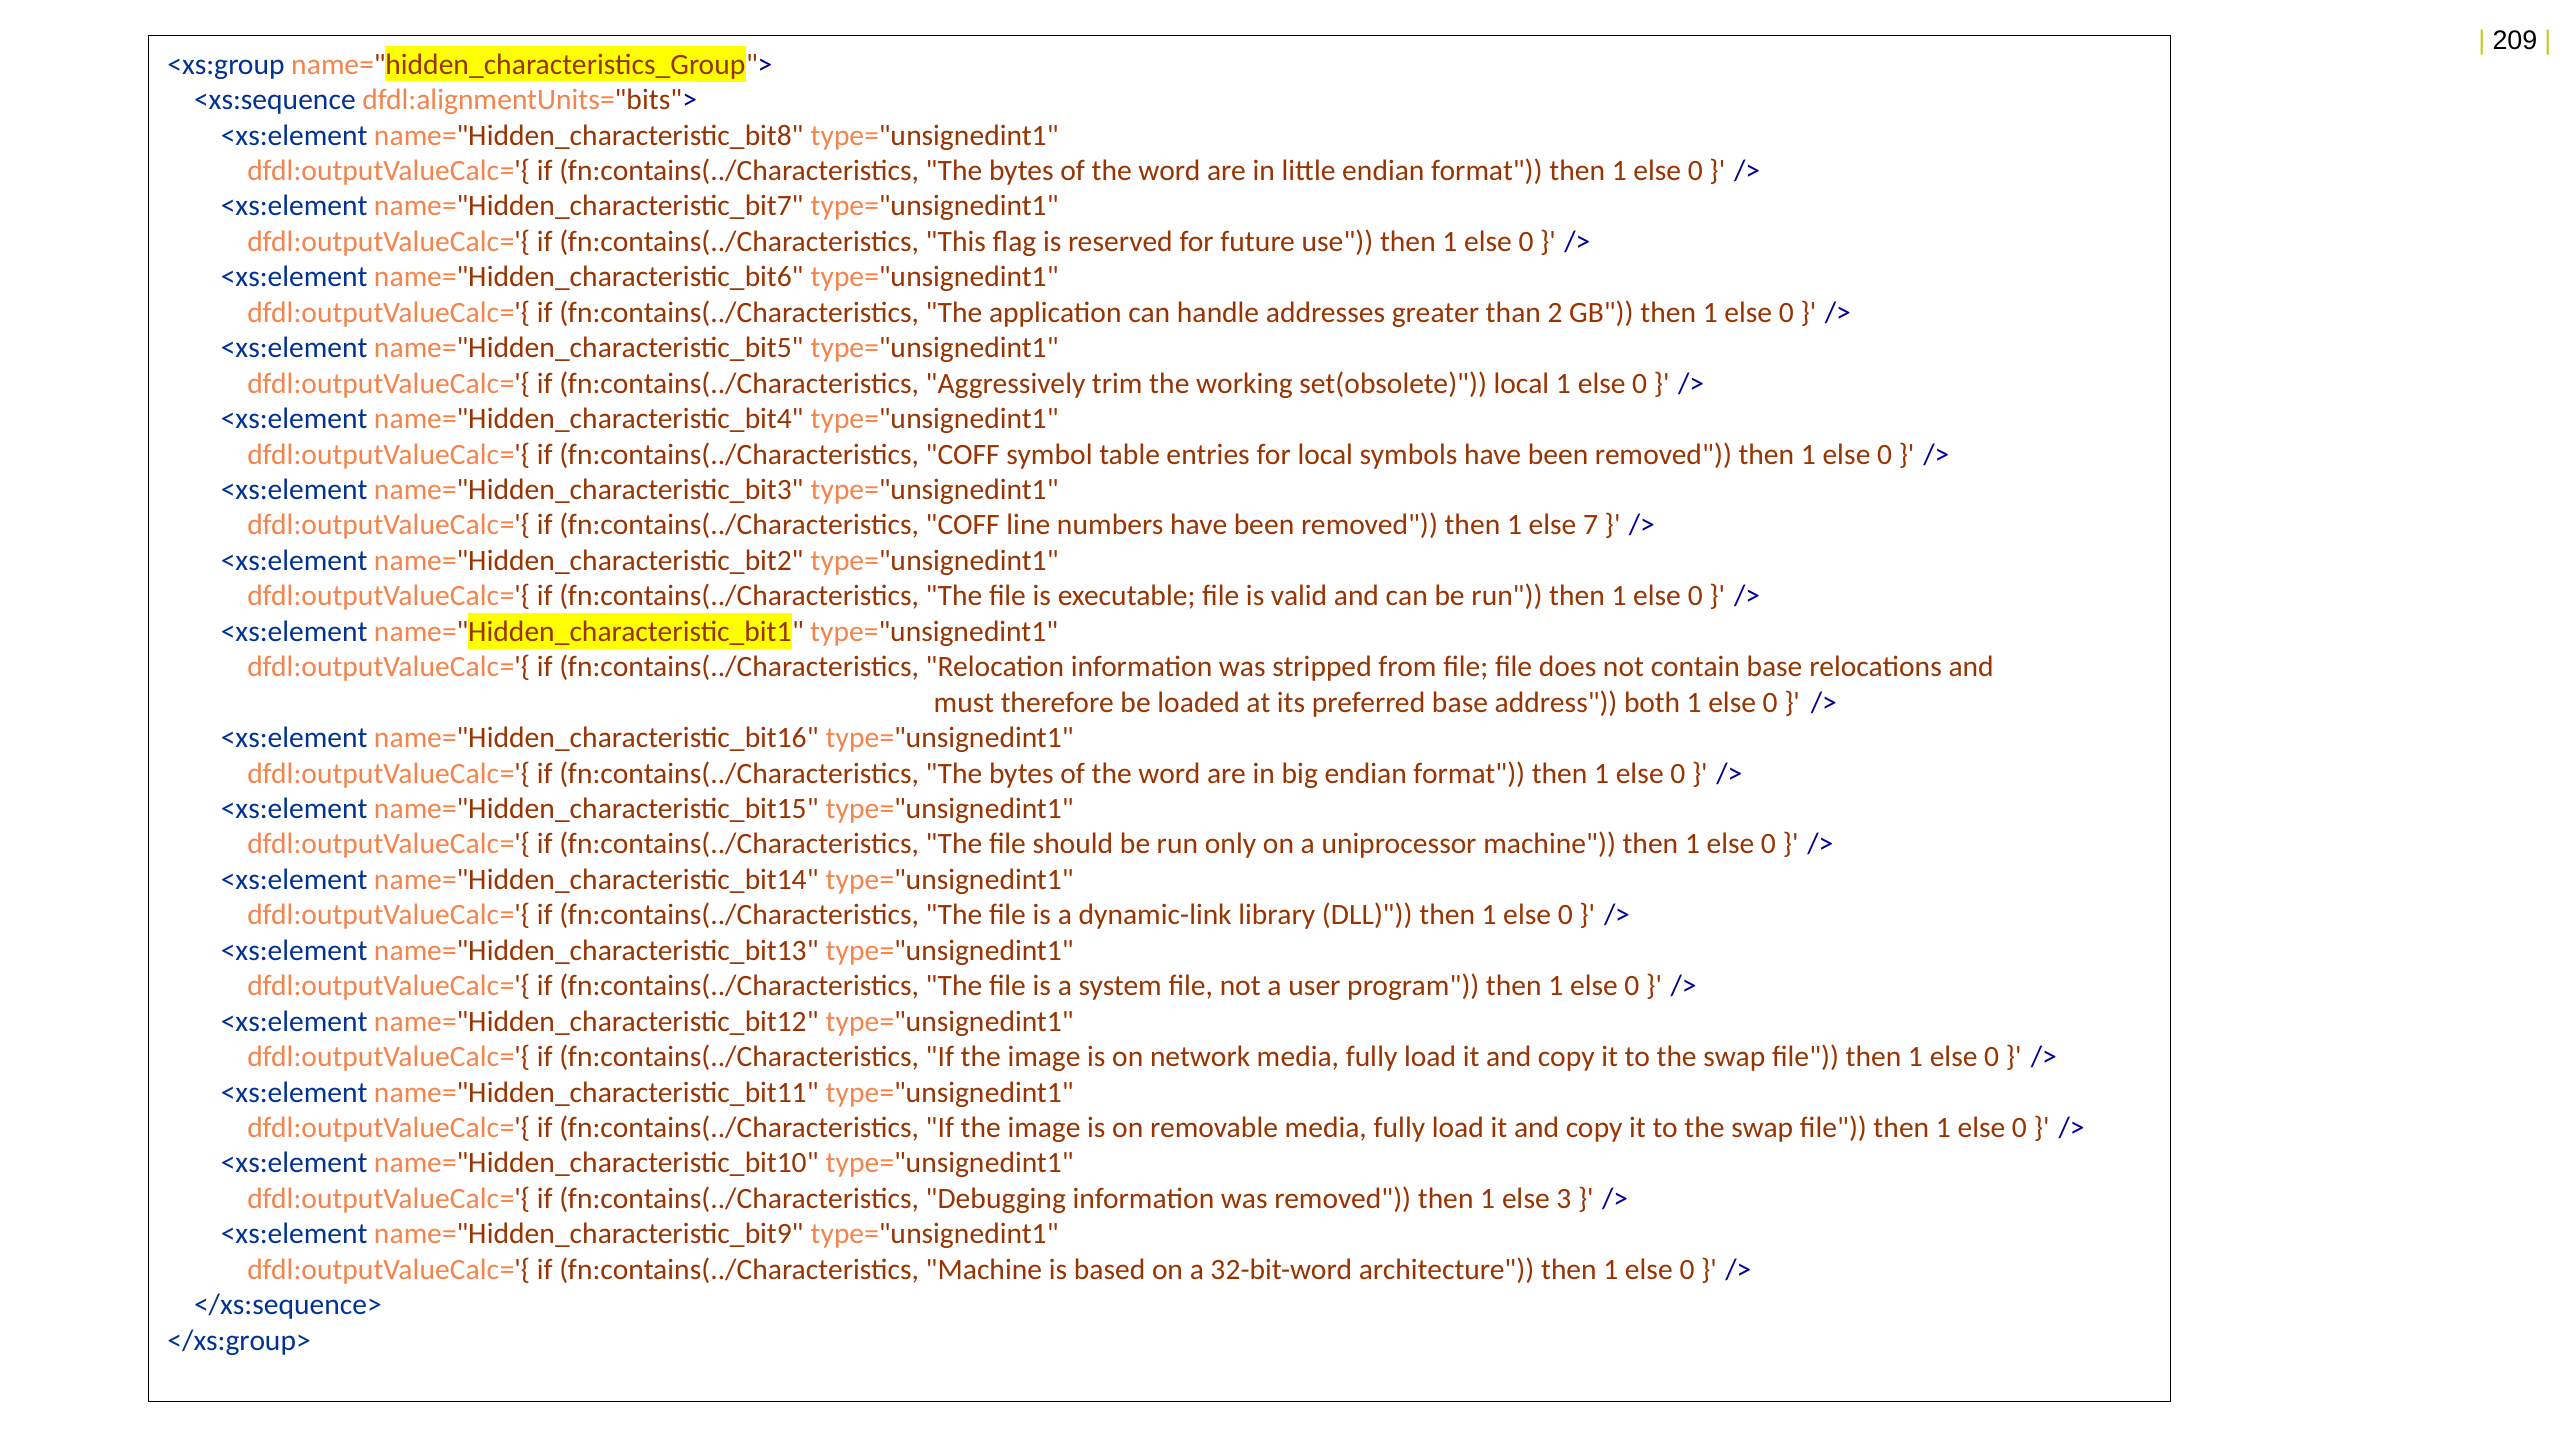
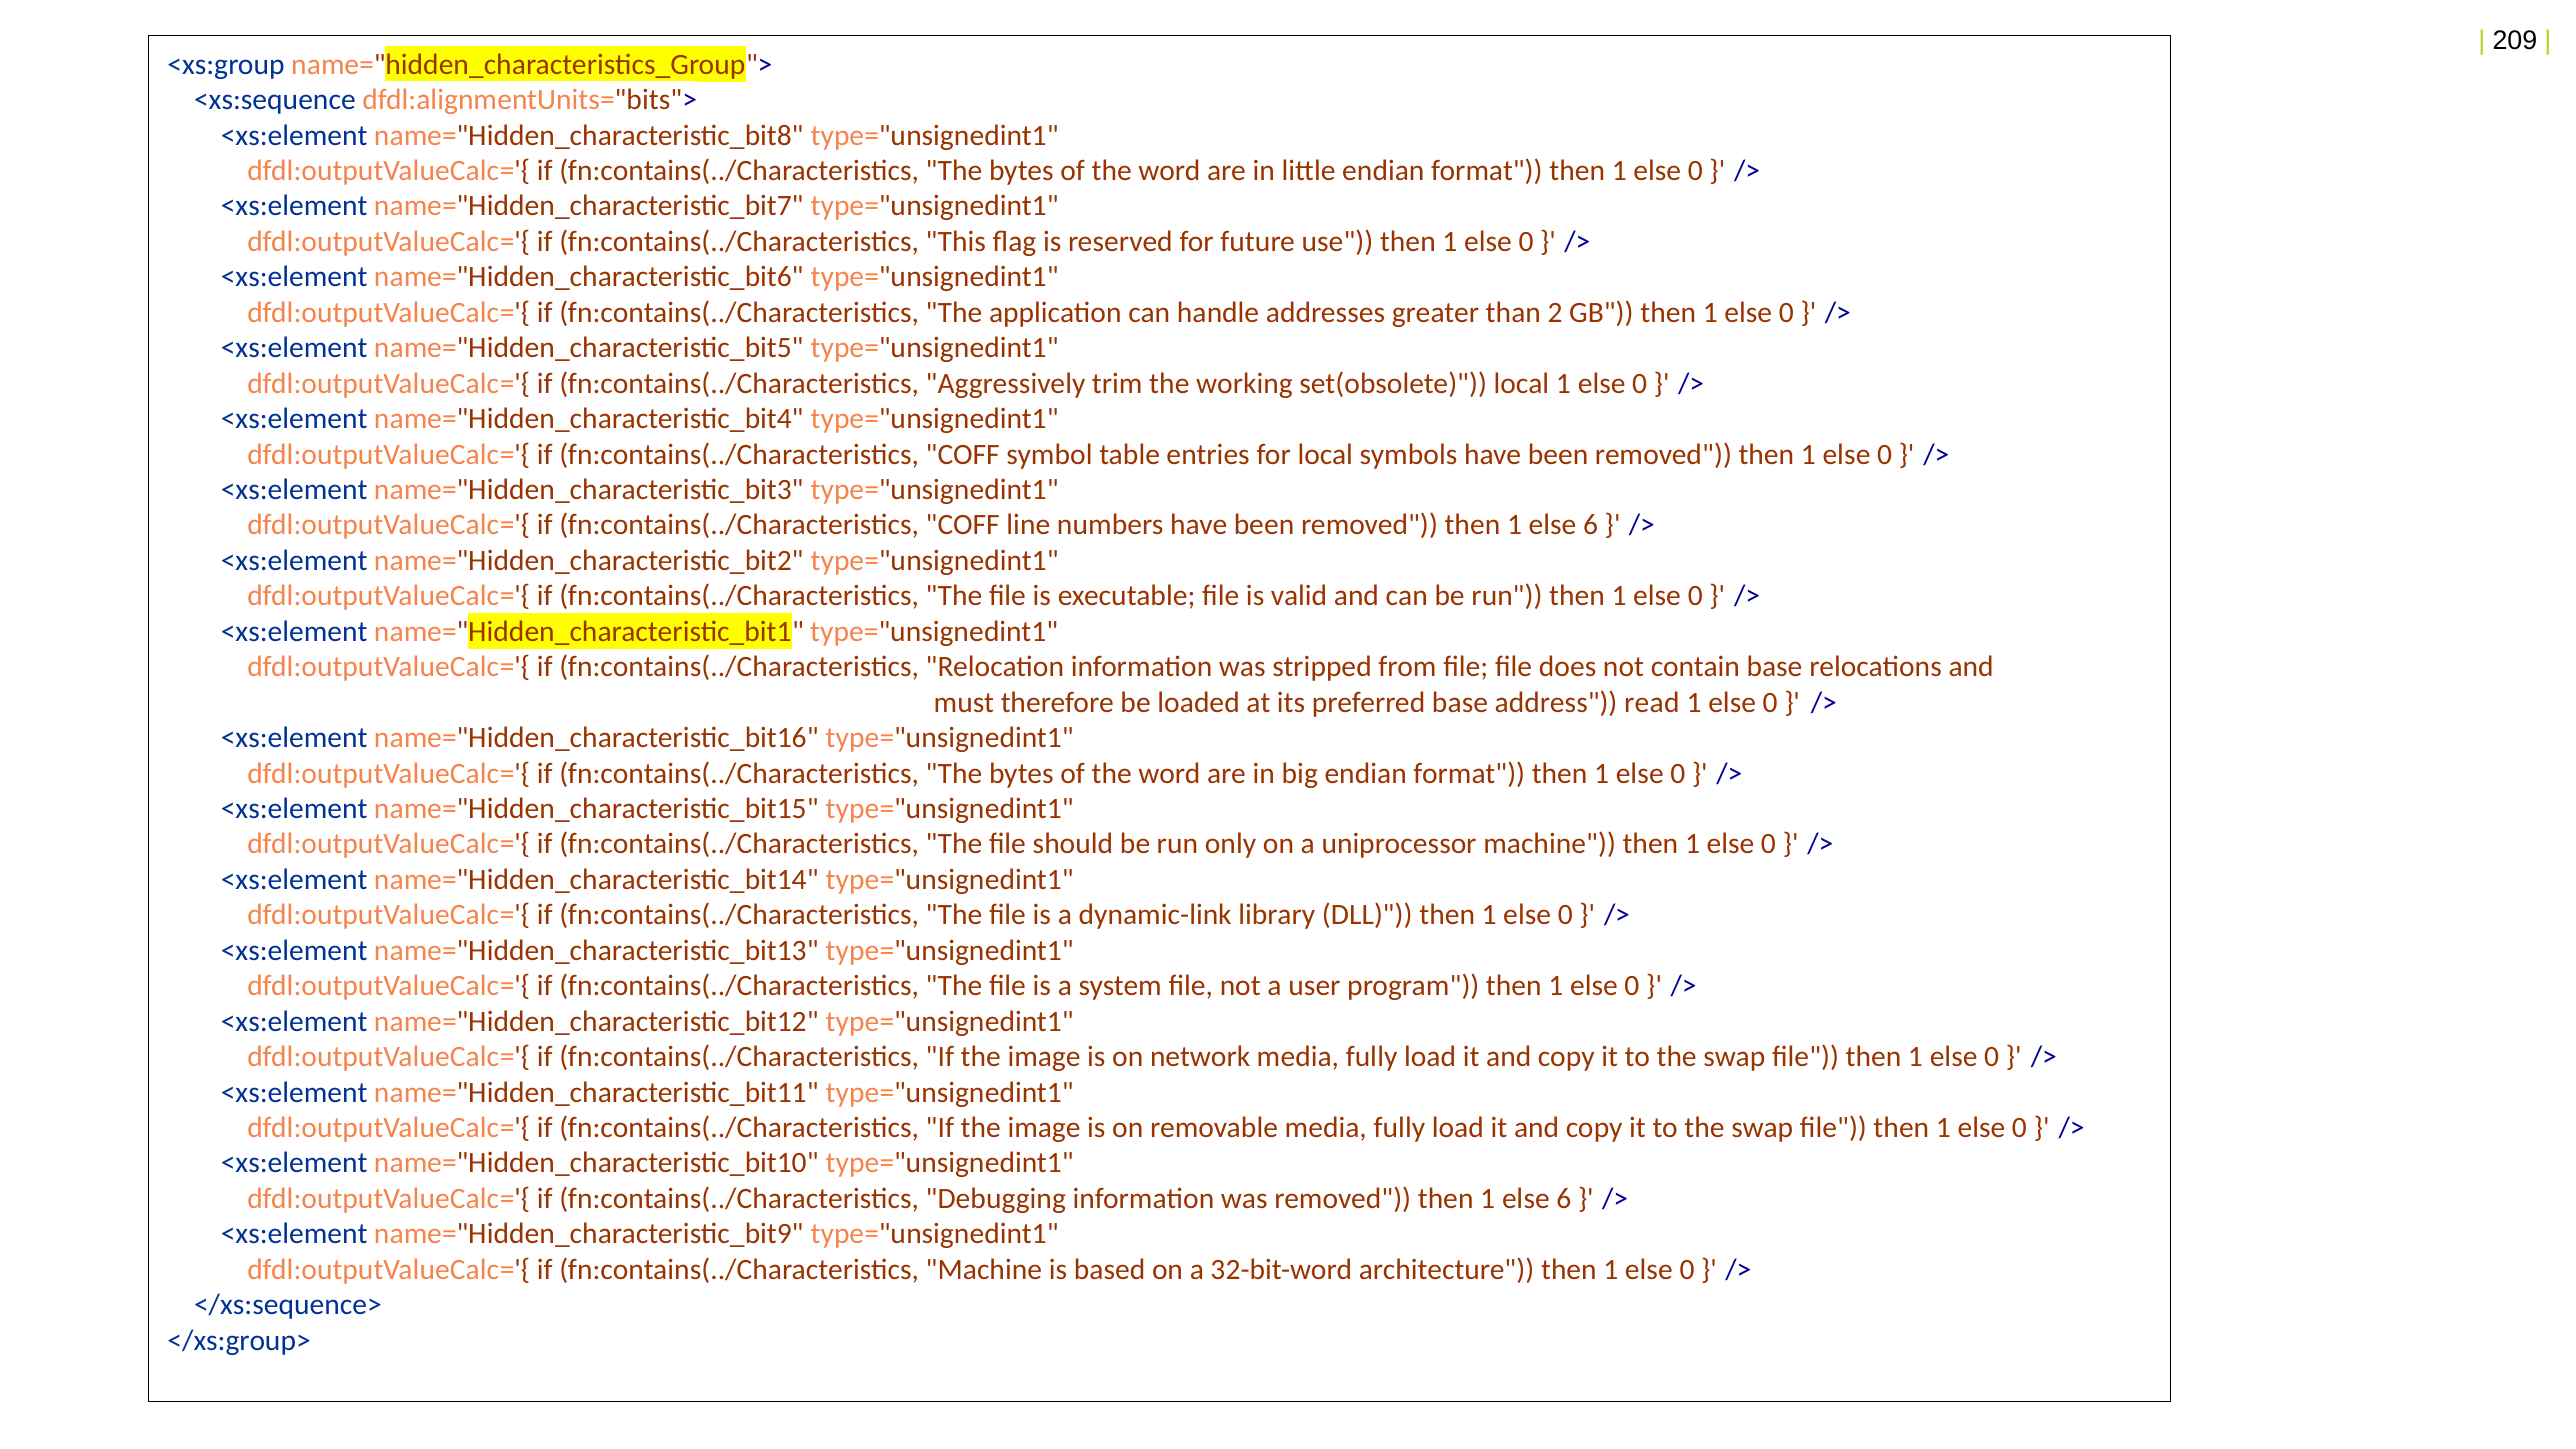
7 at (1591, 525): 7 -> 6
both: both -> read
3 at (1564, 1199): 3 -> 6
